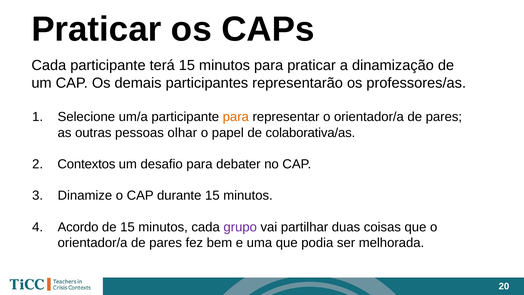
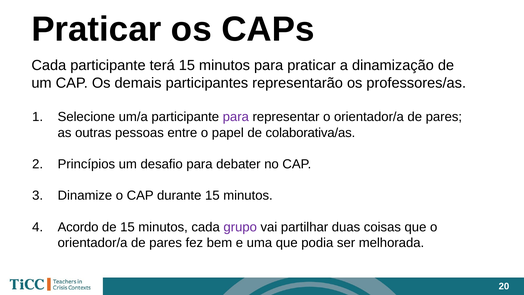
para at (236, 117) colour: orange -> purple
olhar: olhar -> entre
Contextos: Contextos -> Princípios
